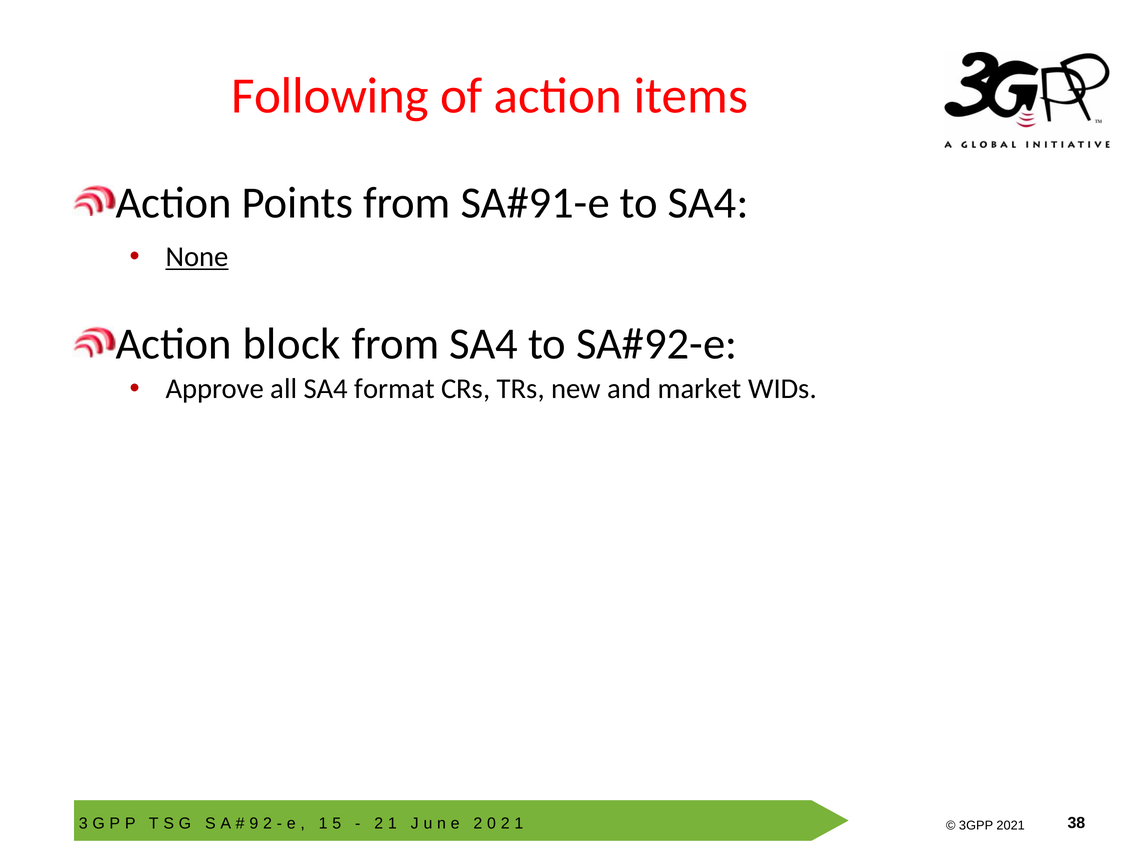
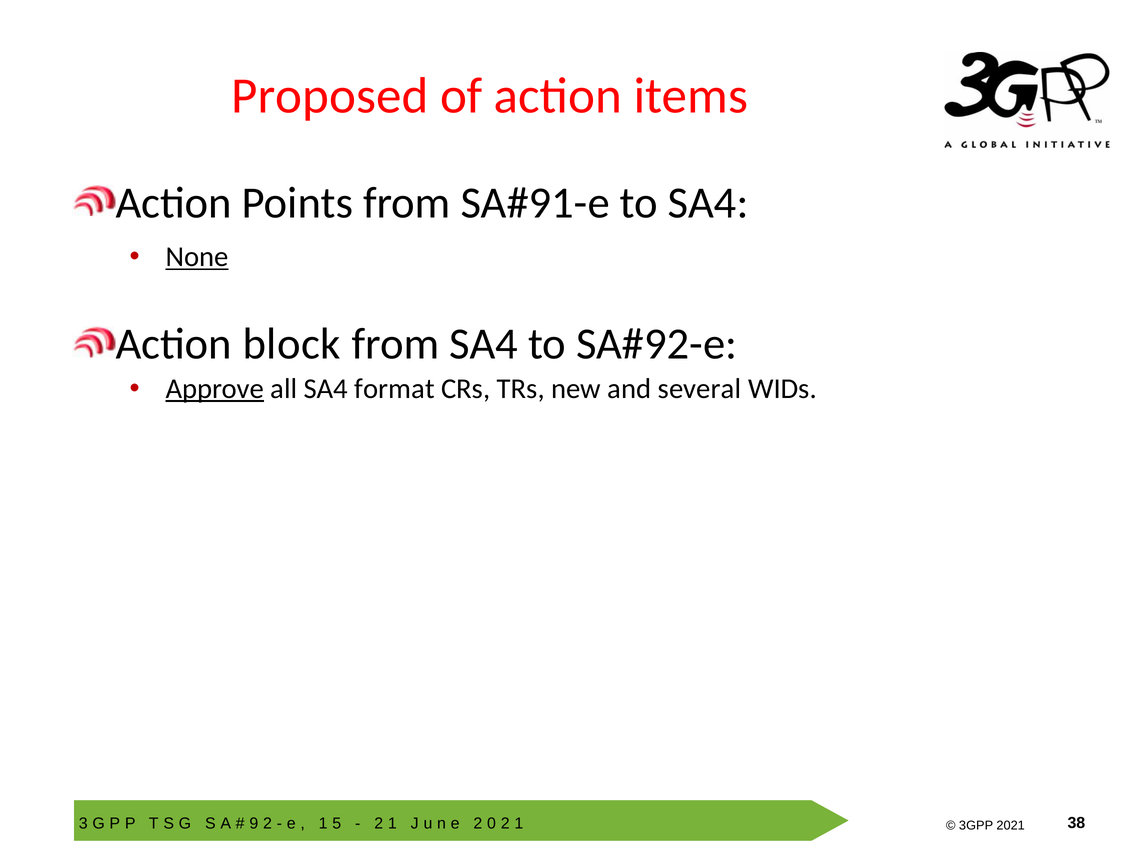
Following: Following -> Proposed
Approve underline: none -> present
market: market -> several
